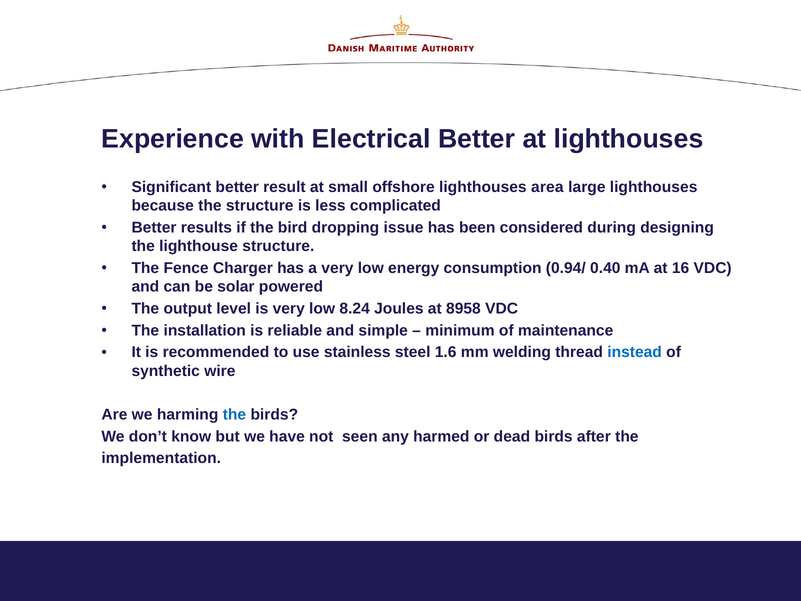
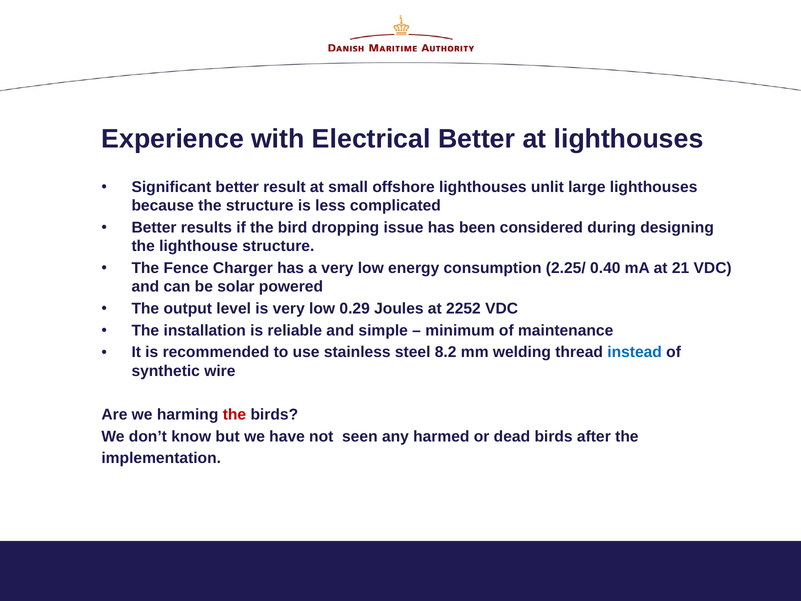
area: area -> unlit
0.94/: 0.94/ -> 2.25/
16: 16 -> 21
8.24: 8.24 -> 0.29
8958: 8958 -> 2252
1.6: 1.6 -> 8.2
the at (234, 414) colour: blue -> red
